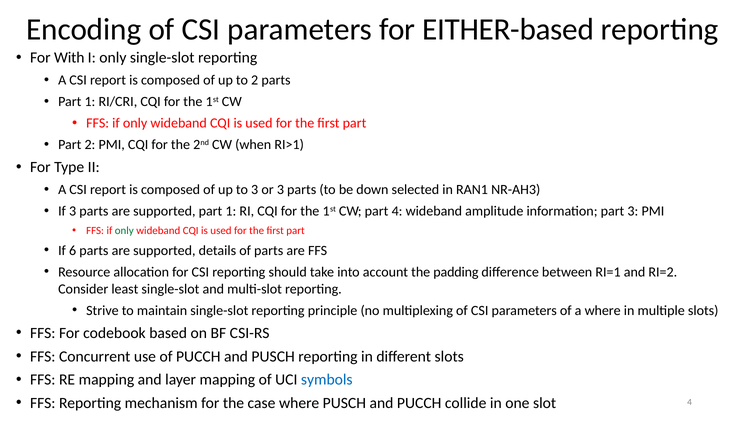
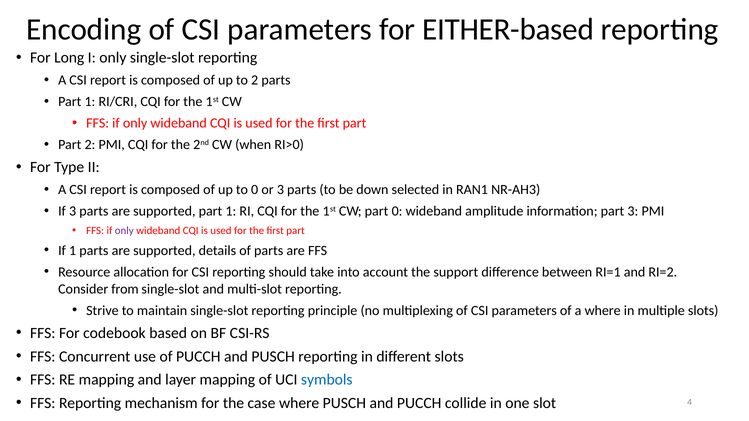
With: With -> Long
RI>1: RI>1 -> RI>0
to 3: 3 -> 0
part 4: 4 -> 0
only at (124, 231) colour: green -> purple
If 6: 6 -> 1
padding: padding -> support
least: least -> from
